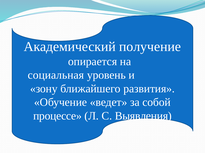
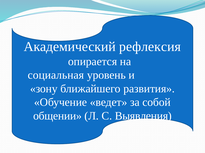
получение: получение -> рефлексия
процессе: процессе -> общении
